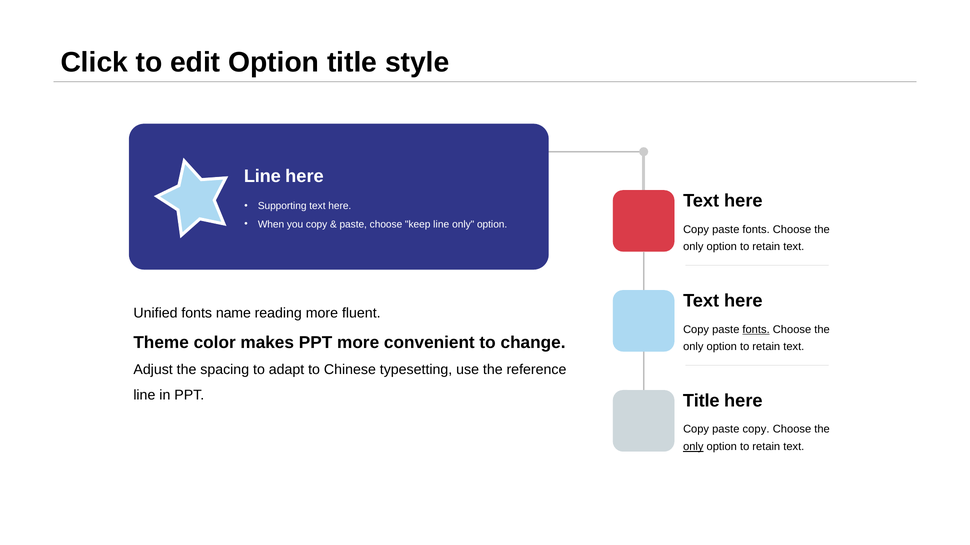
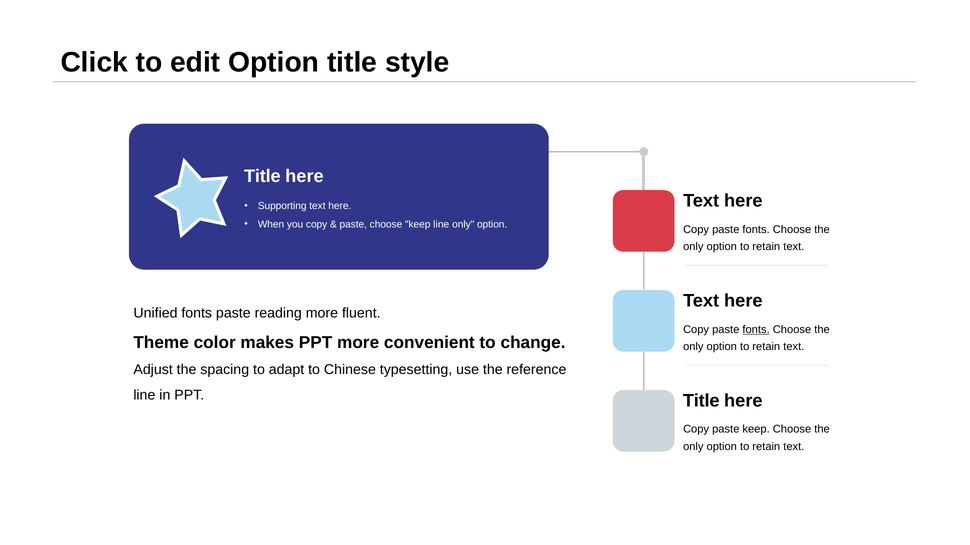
Line at (262, 176): Line -> Title
fonts name: name -> paste
paste copy: copy -> keep
only at (693, 447) underline: present -> none
